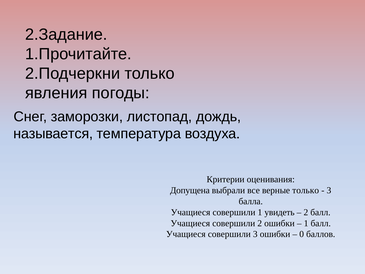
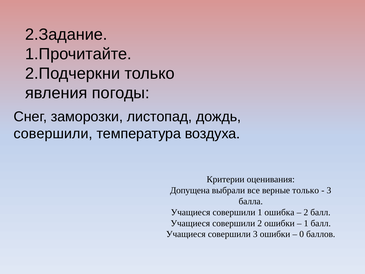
называется at (53, 134): называется -> совершили
увидеть: увидеть -> ошибка
